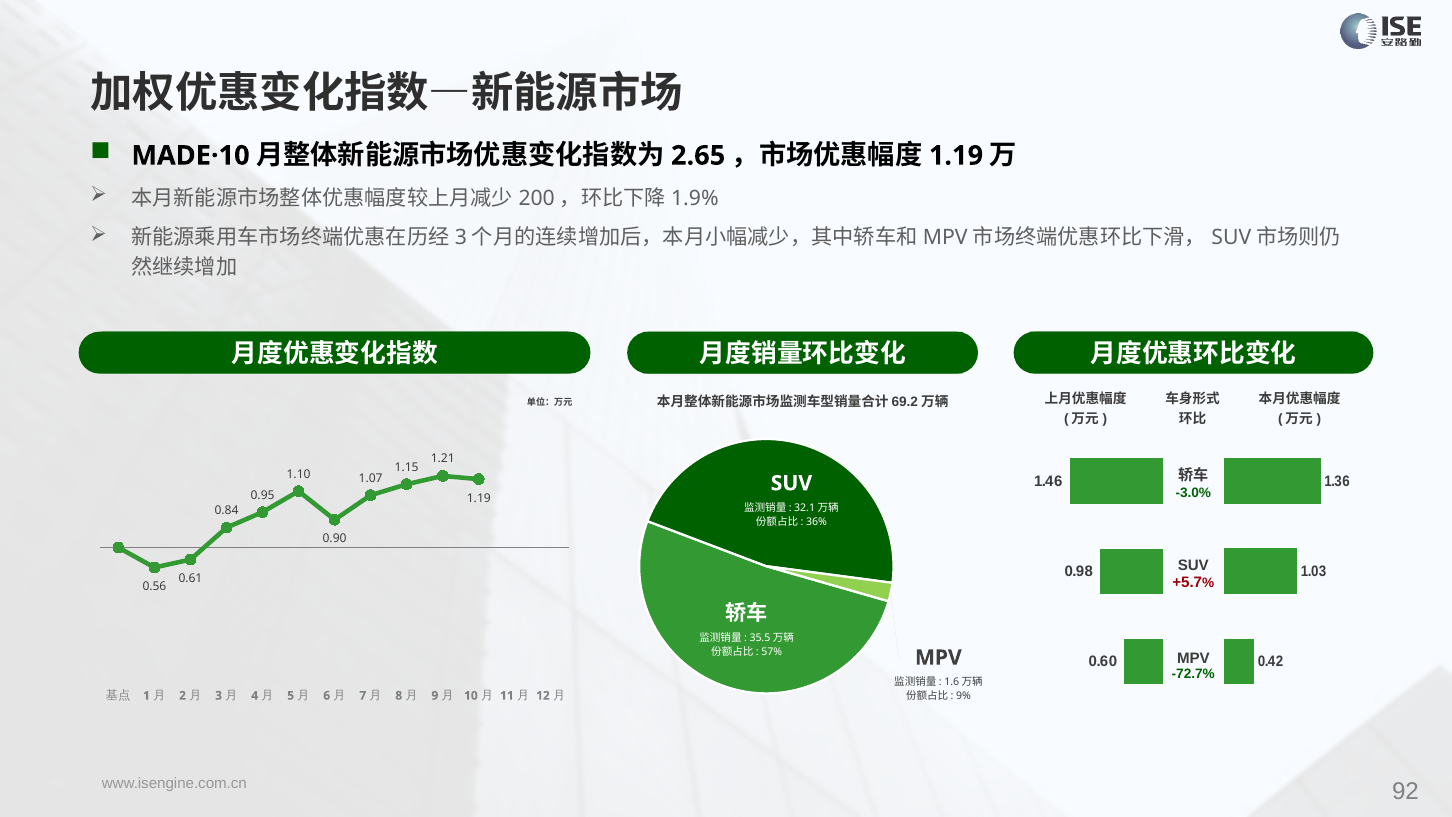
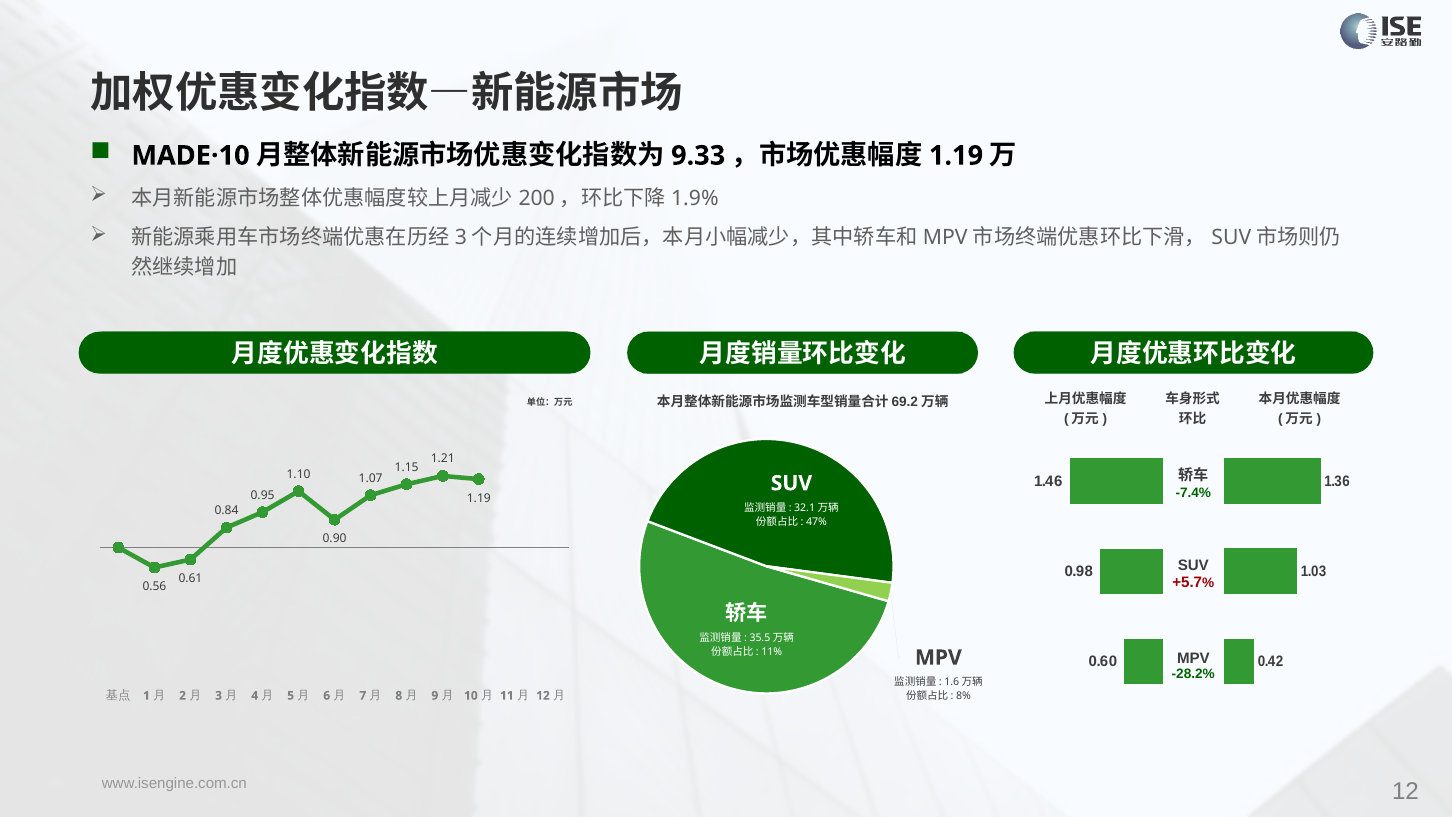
2.65: 2.65 -> 9.33
-3.0%: -3.0% -> -7.4%
36%: 36% -> 47%
57%: 57% -> 11%
-72.7%: -72.7% -> -28.2%
9%: 9% -> 8%
92 at (1405, 791): 92 -> 12
